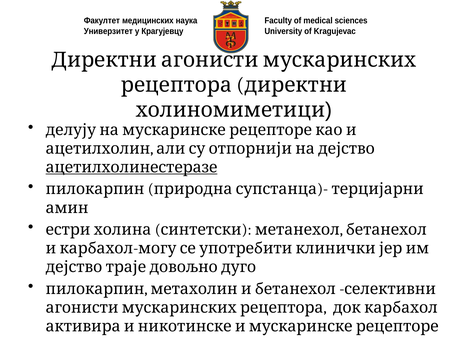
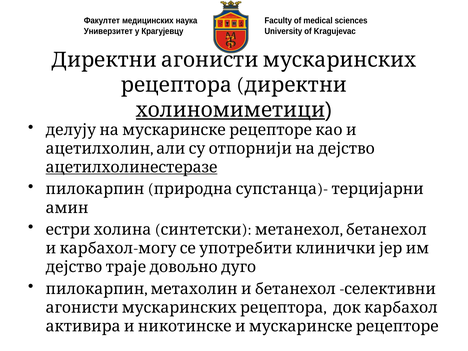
холиномиметици underline: none -> present
